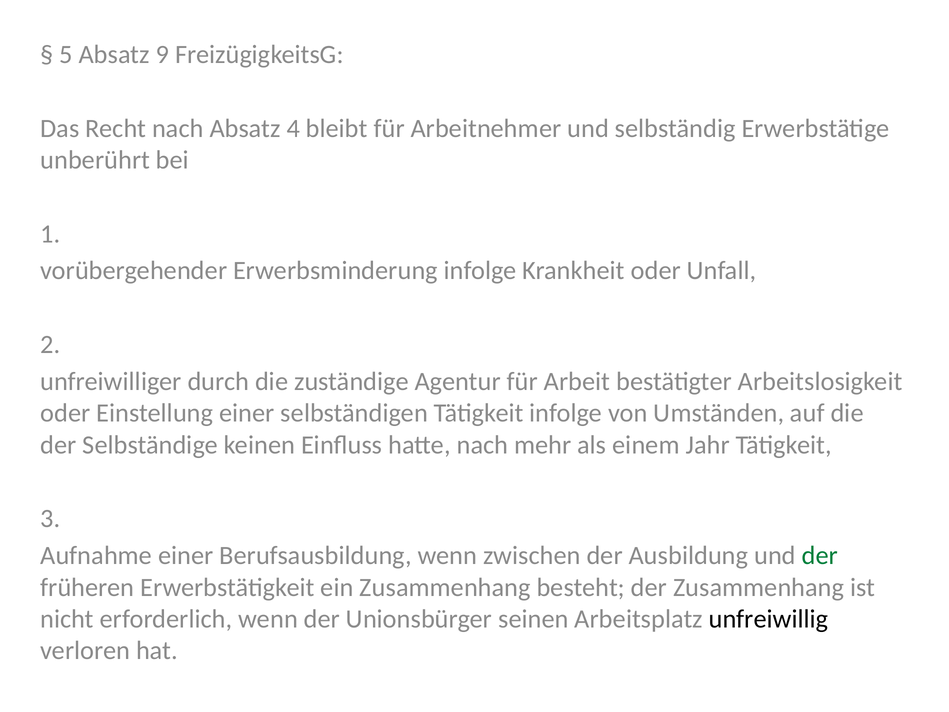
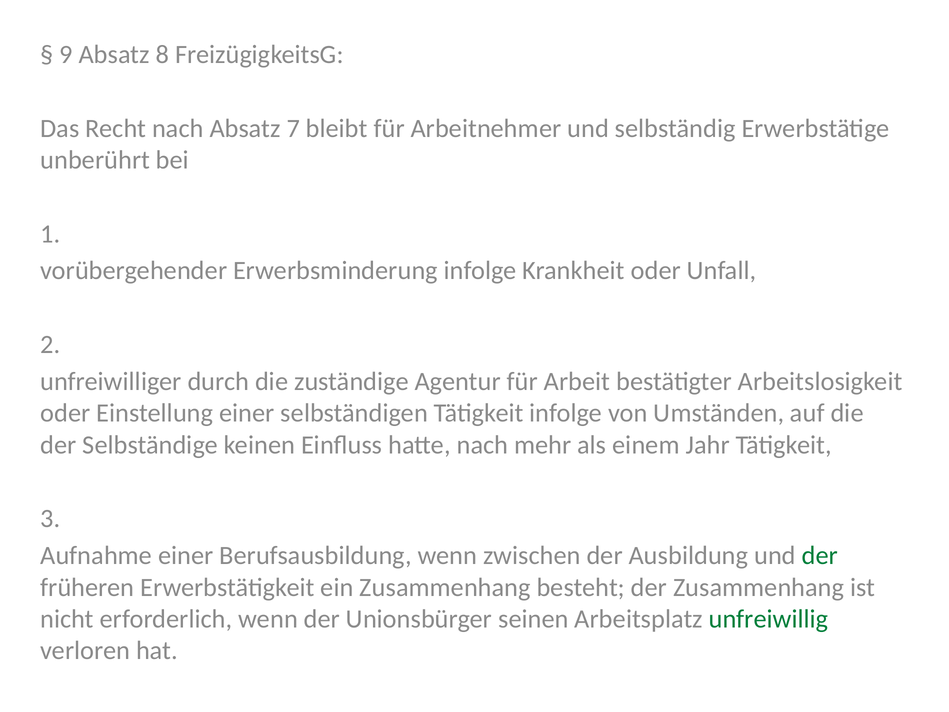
5: 5 -> 9
9: 9 -> 8
4: 4 -> 7
unfreiwillig colour: black -> green
